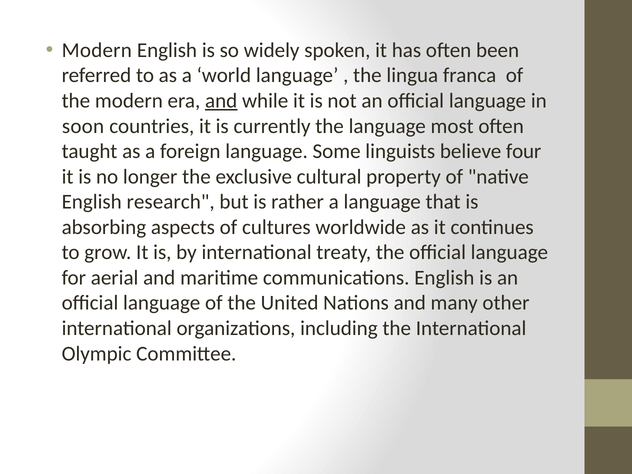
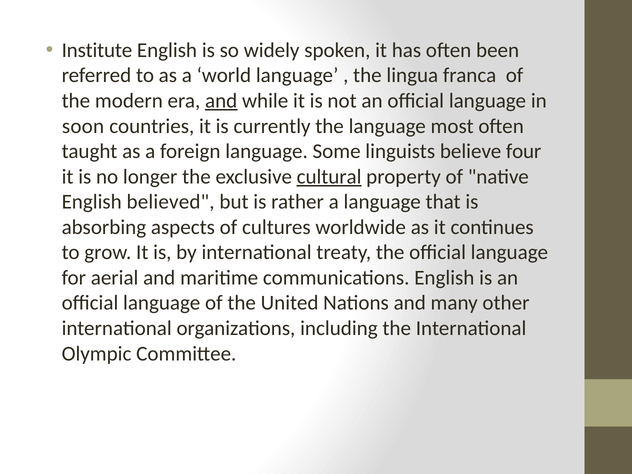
Modern at (97, 50): Modern -> Institute
cultural underline: none -> present
research: research -> believed
